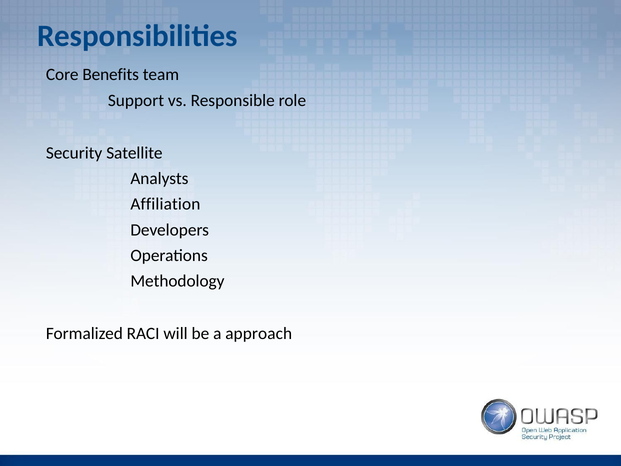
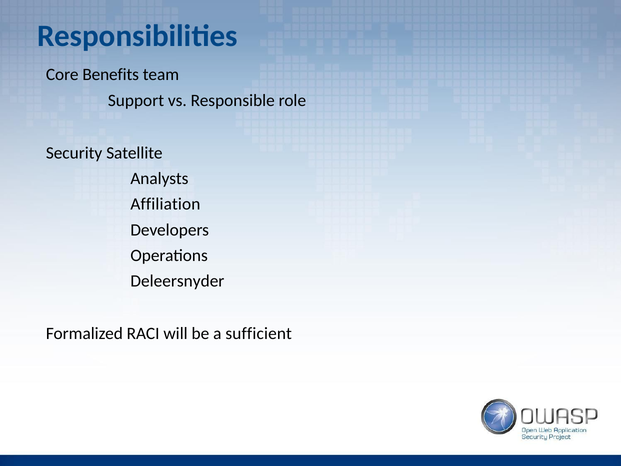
Methodology: Methodology -> Deleersnyder
approach: approach -> sufficient
